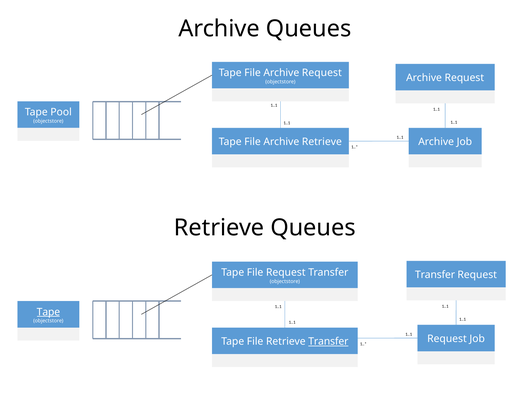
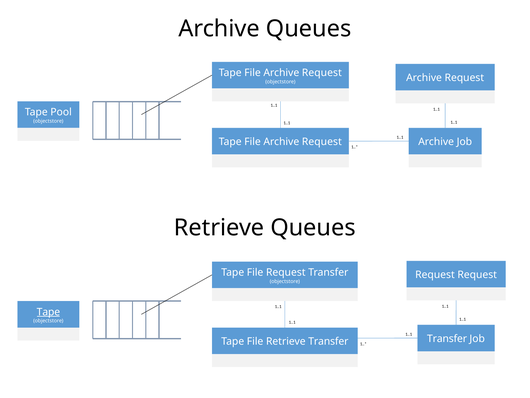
Retrieve at (322, 142): Retrieve -> Request
Transfer at (435, 275): Transfer -> Request
Request at (447, 338): Request -> Transfer
Transfer at (328, 341) underline: present -> none
